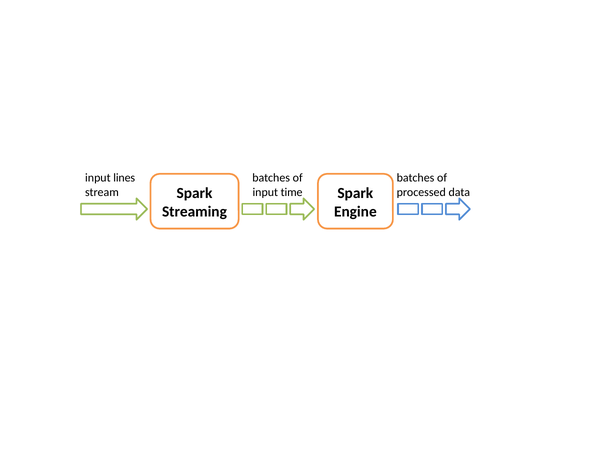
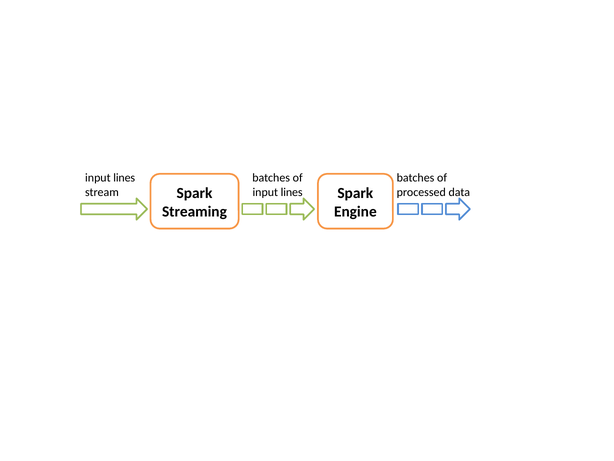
time at (292, 192): time -> lines
